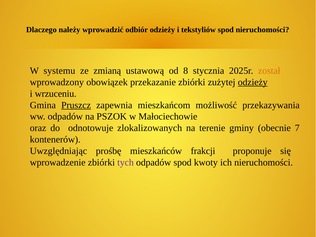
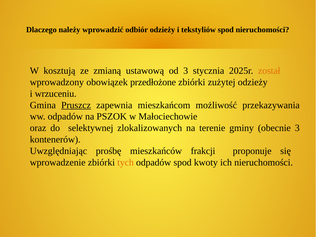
systemu: systemu -> kosztują
od 8: 8 -> 3
przekazanie: przekazanie -> przedłożone
odzieży at (253, 82) underline: present -> none
odnotowuje: odnotowuje -> selektywnej
obecnie 7: 7 -> 3
tych colour: purple -> orange
